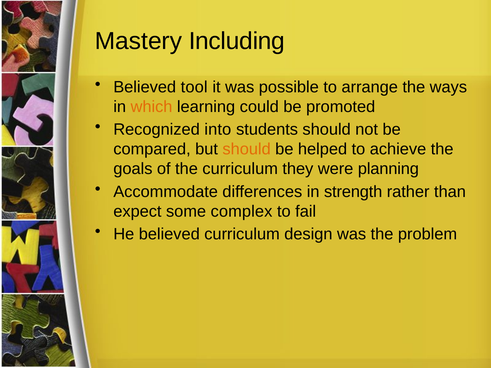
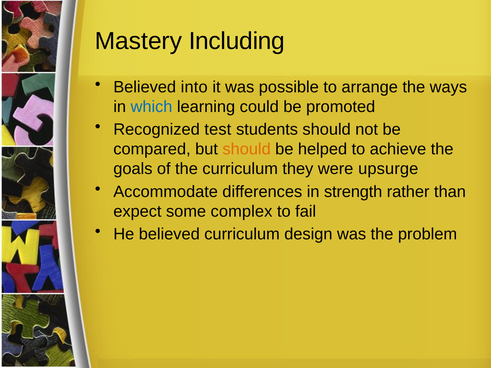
tool: tool -> into
which colour: orange -> blue
into: into -> test
planning: planning -> upsurge
